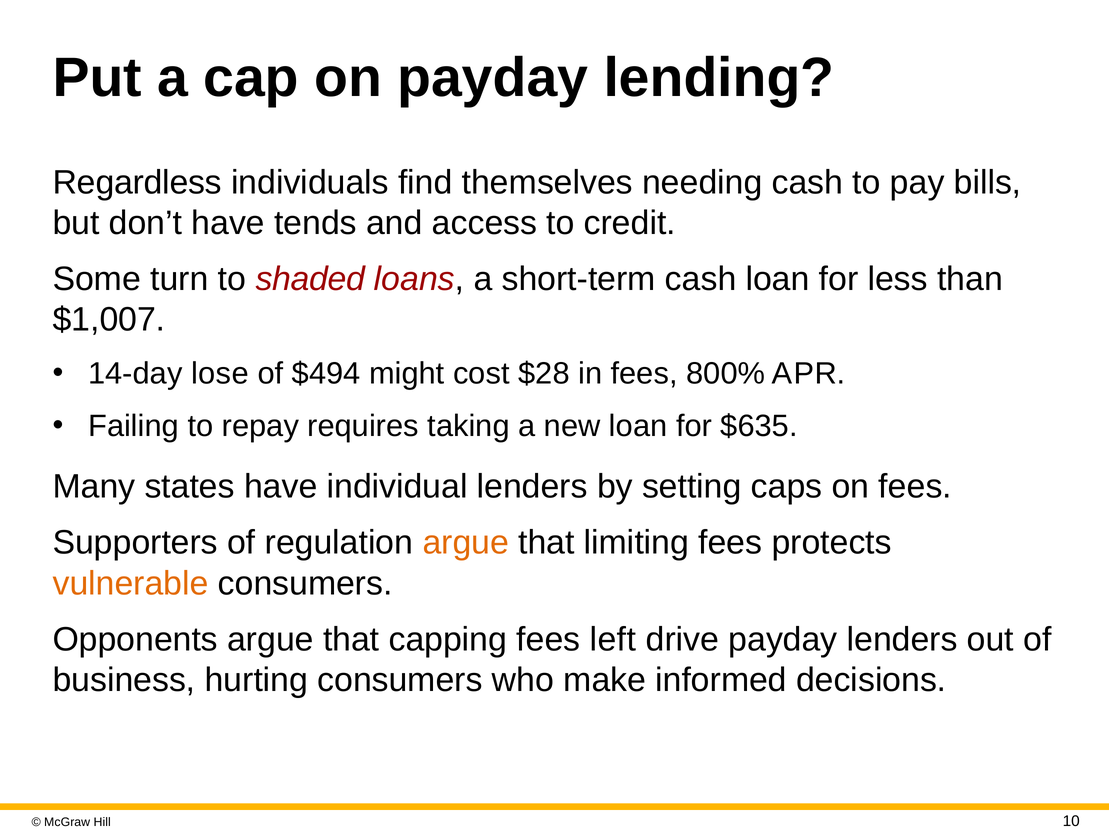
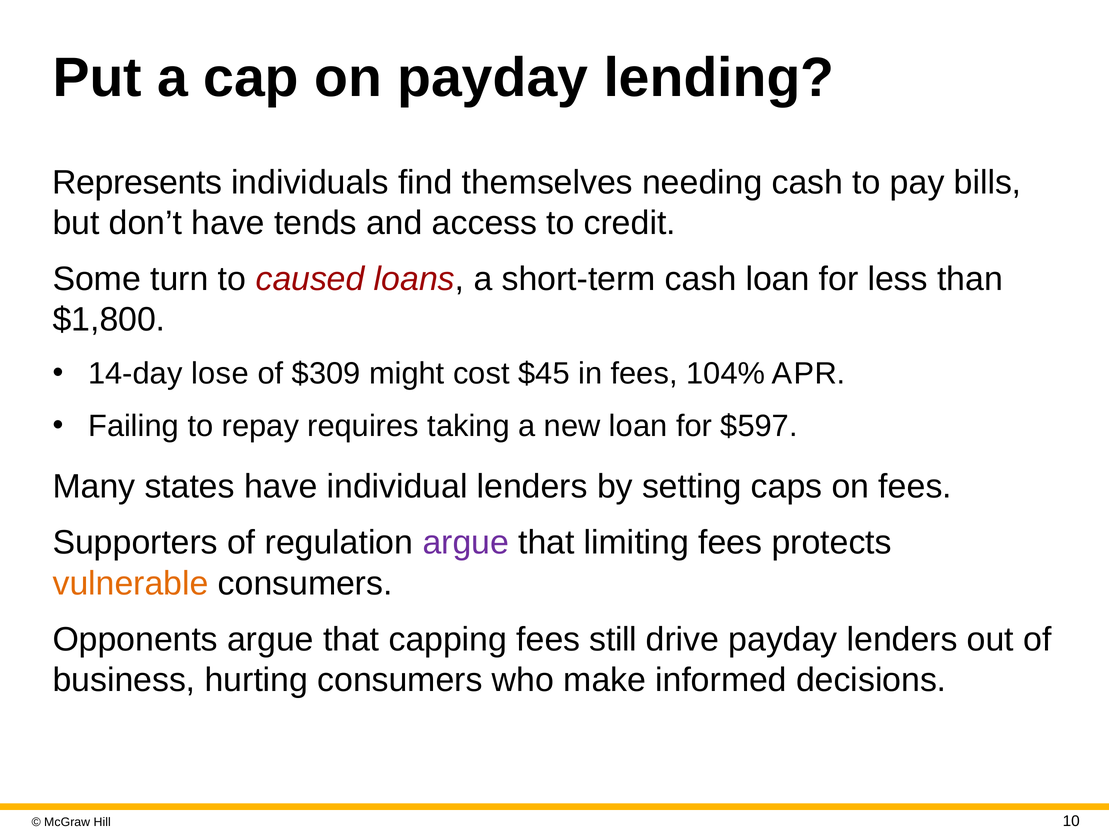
Regardless: Regardless -> Represents
shaded: shaded -> caused
$1,007: $1,007 -> $1,800
$494: $494 -> $309
$28: $28 -> $45
800%: 800% -> 104%
$635: $635 -> $597
argue at (466, 543) colour: orange -> purple
left: left -> still
